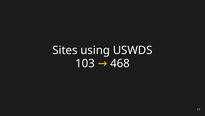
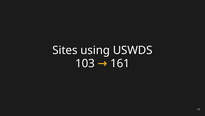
468: 468 -> 161
